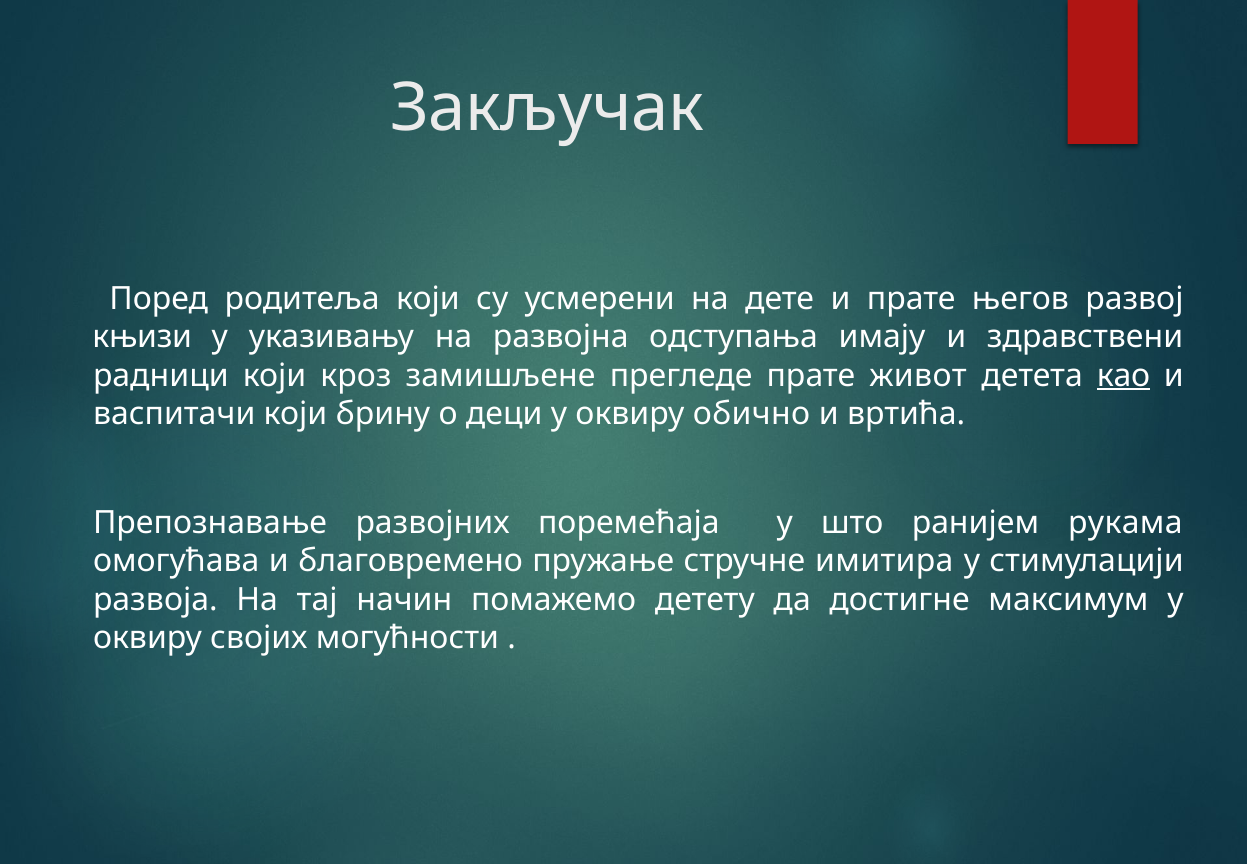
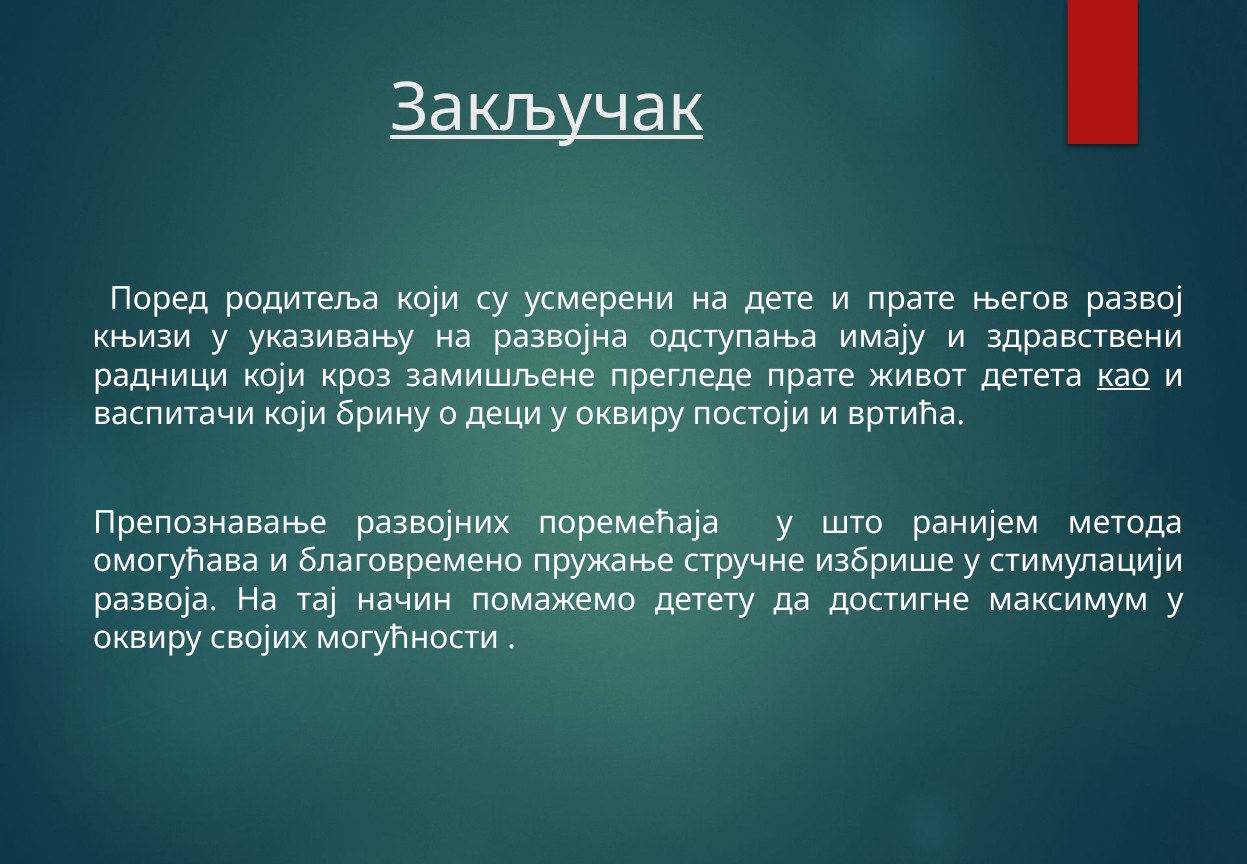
Закључак underline: none -> present
обично: обично -> постоји
рукама: рукама -> метода
имитира: имитира -> избрише
